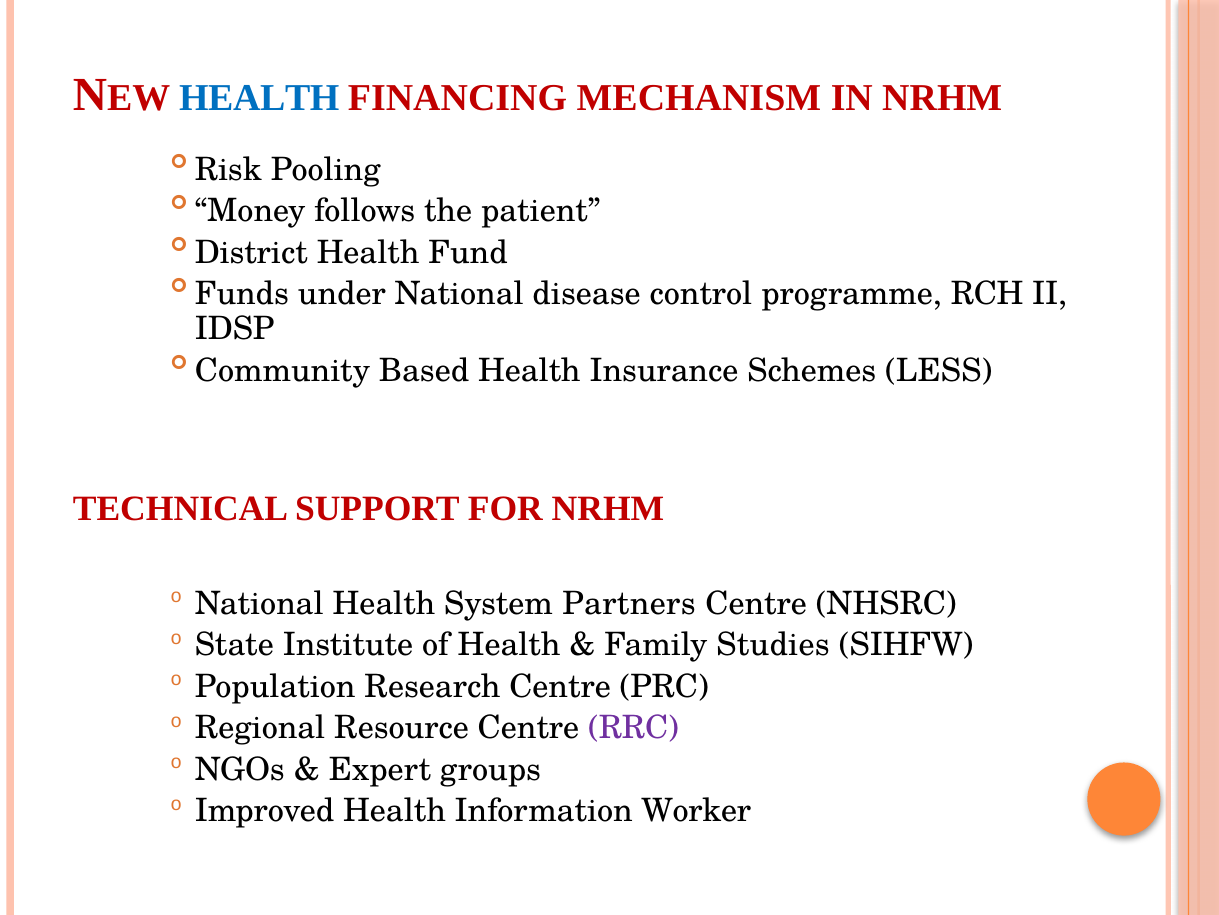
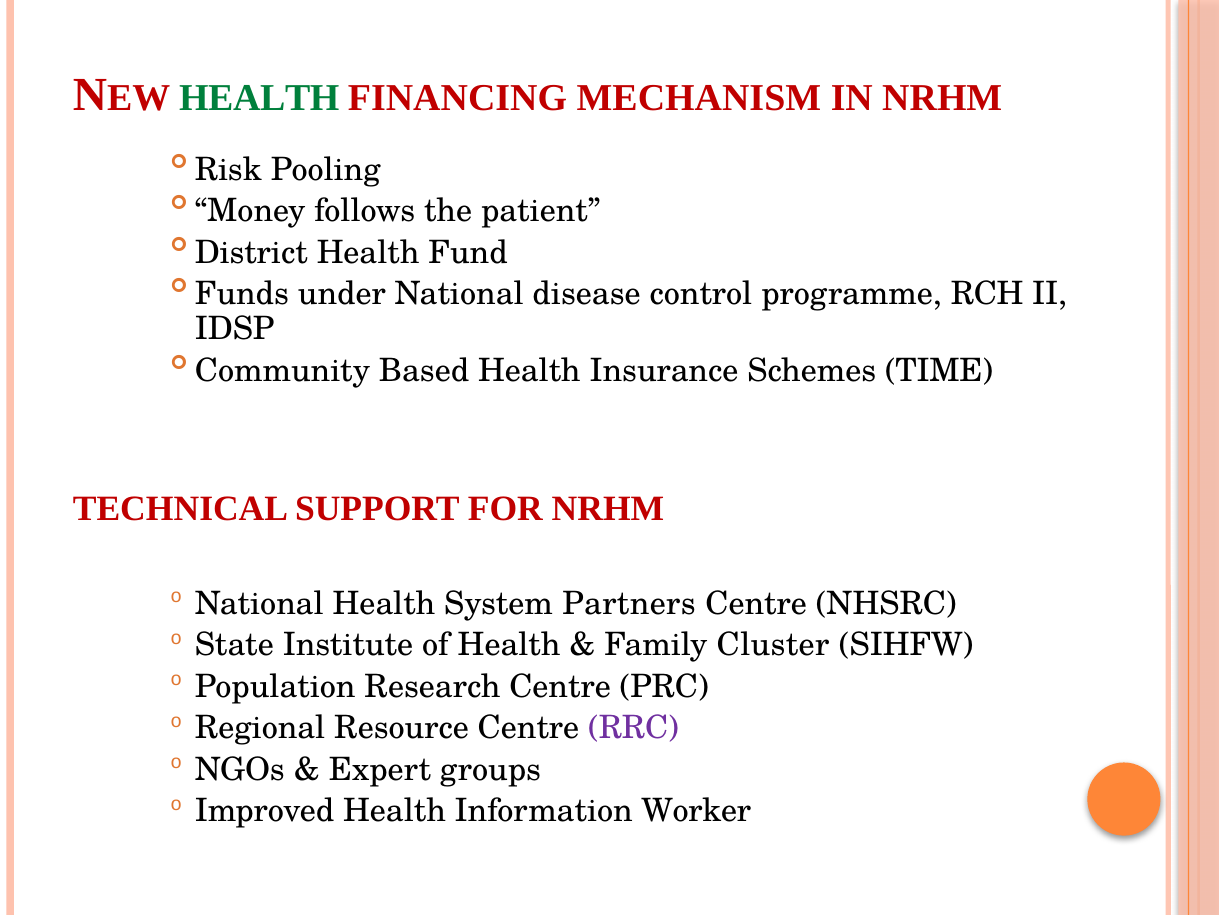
HEALTH at (259, 98) colour: blue -> green
LESS: LESS -> TIME
Studies: Studies -> Cluster
